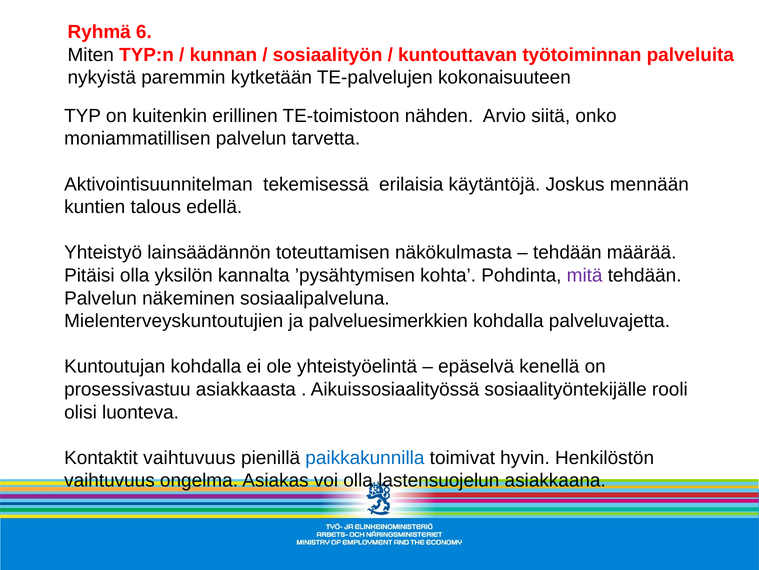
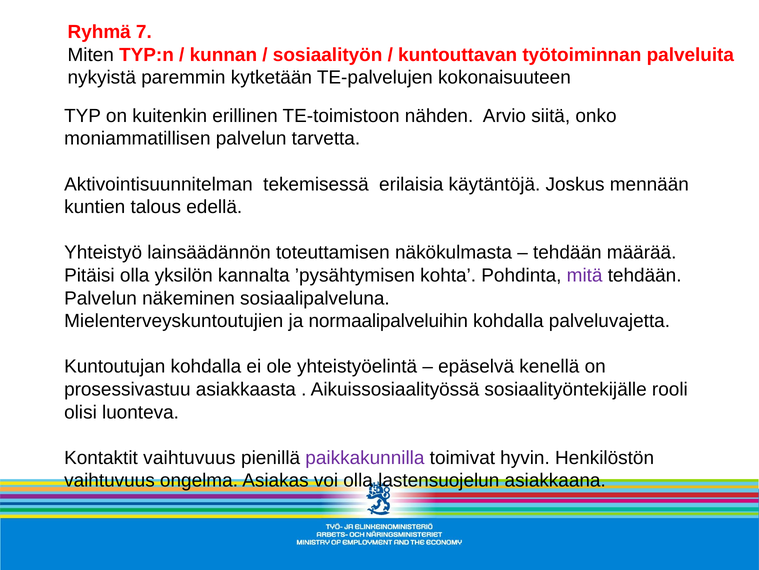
6: 6 -> 7
palveluesimerkkien: palveluesimerkkien -> normaalipalveluihin
paikkakunnilla colour: blue -> purple
